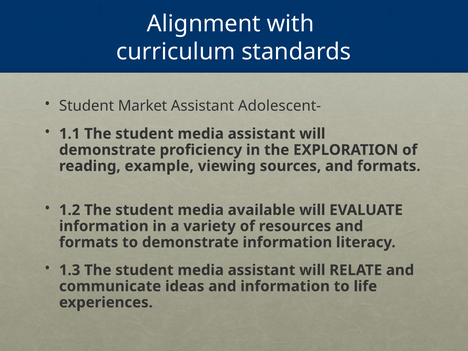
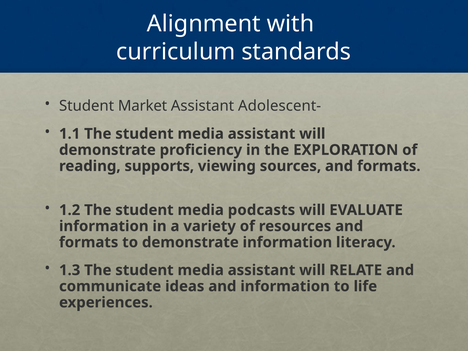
example: example -> supports
available: available -> podcasts
